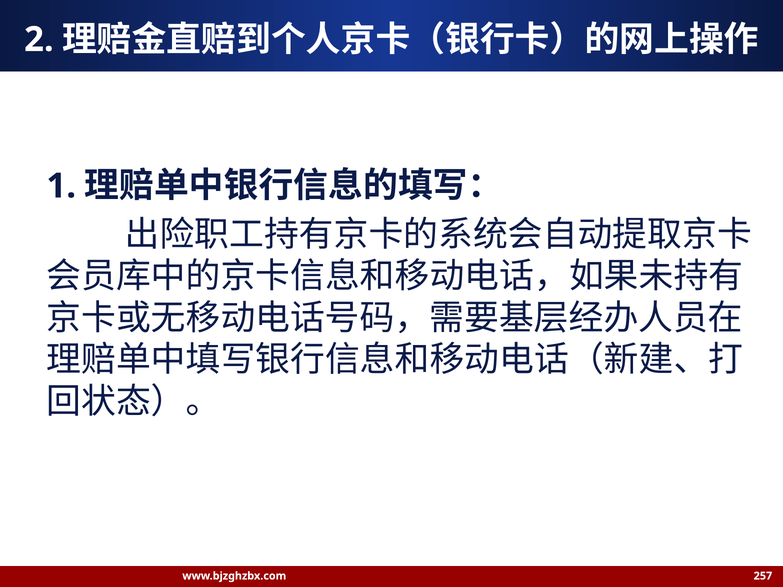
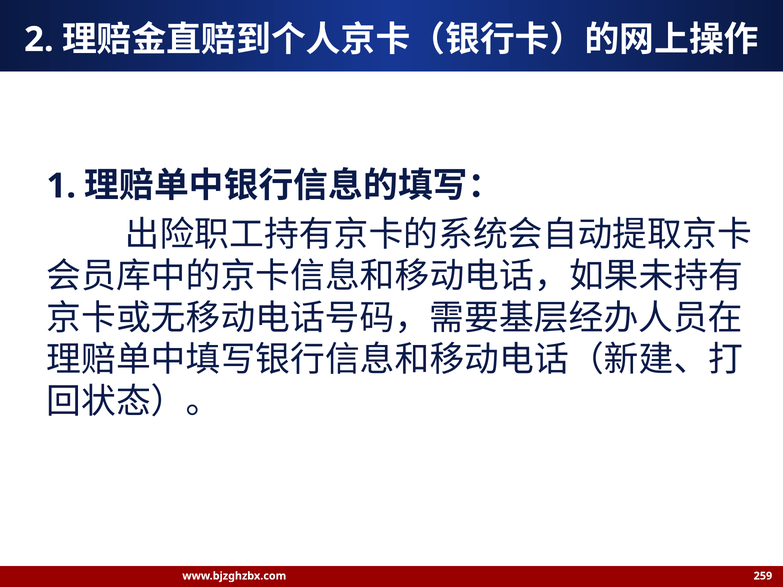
257: 257 -> 259
